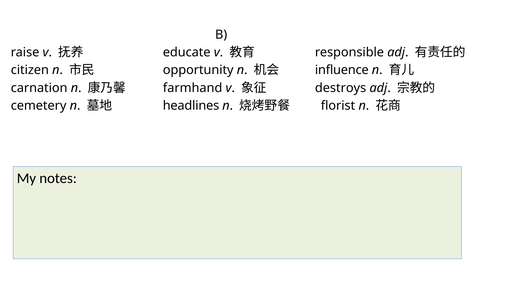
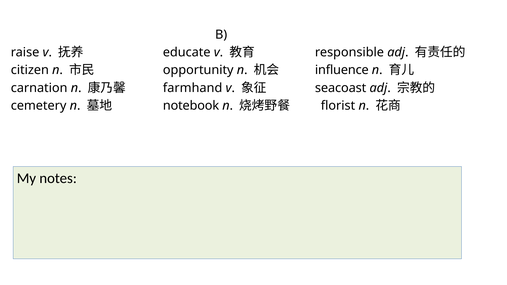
destroys: destroys -> seacoast
headlines: headlines -> notebook
